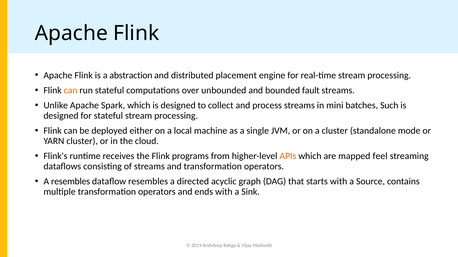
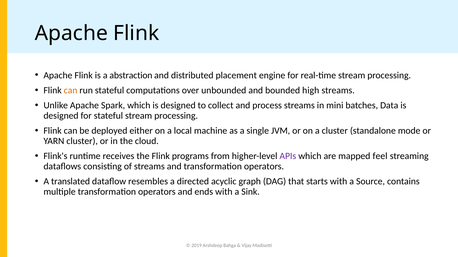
fault: fault -> high
Such: Such -> Data
APIs colour: orange -> purple
A resembles: resembles -> translated
